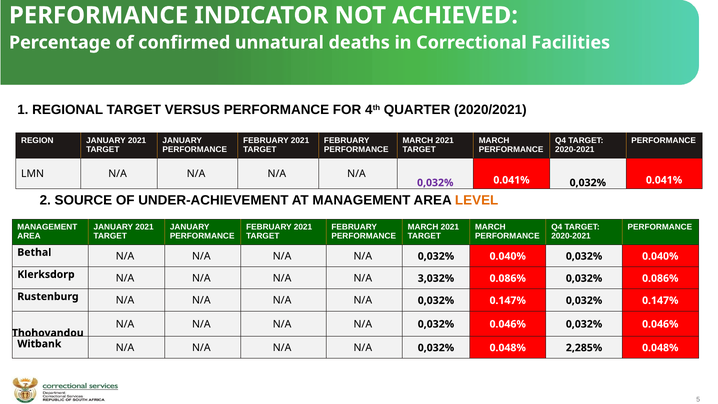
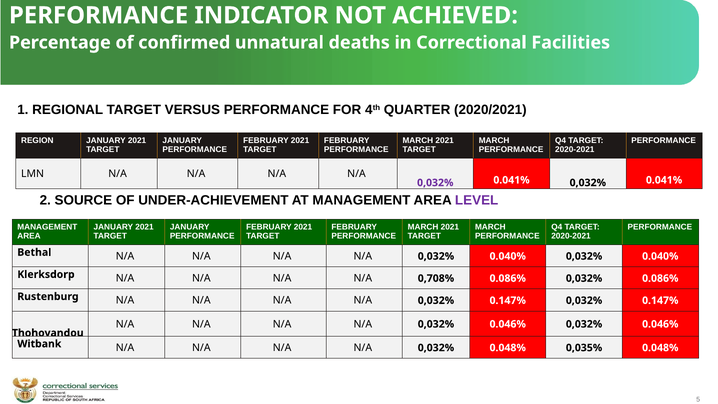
LEVEL colour: orange -> purple
3,032%: 3,032% -> 0,708%
2,285%: 2,285% -> 0,035%
